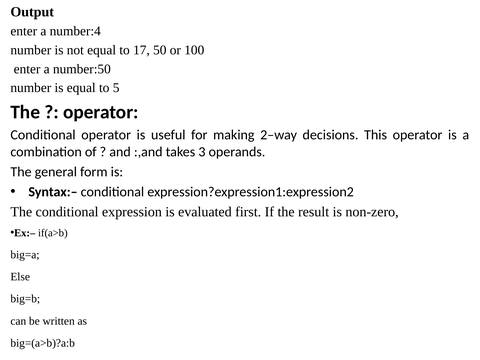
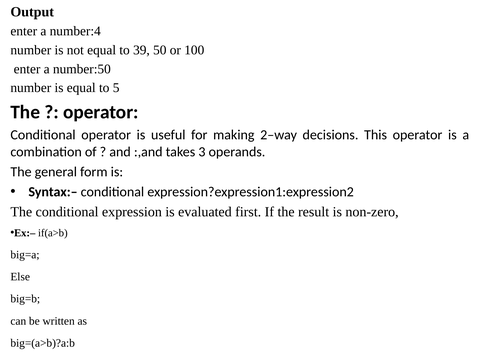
17: 17 -> 39
